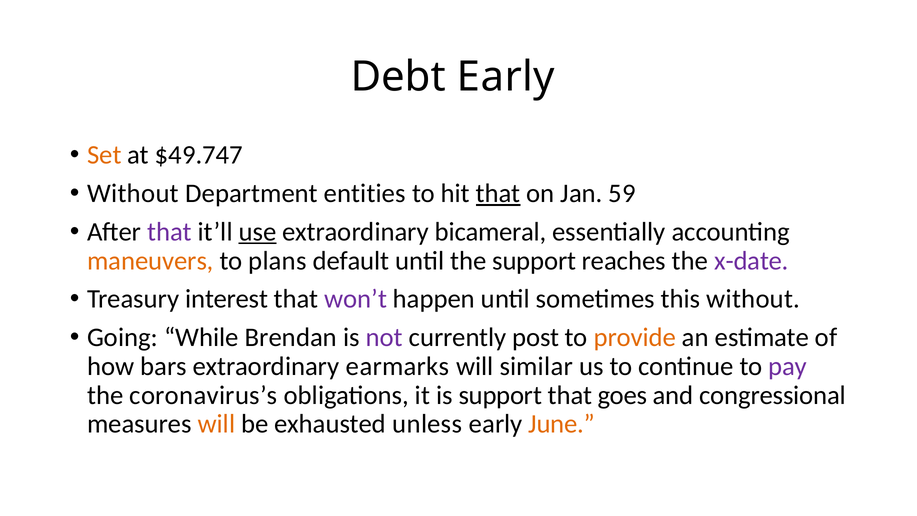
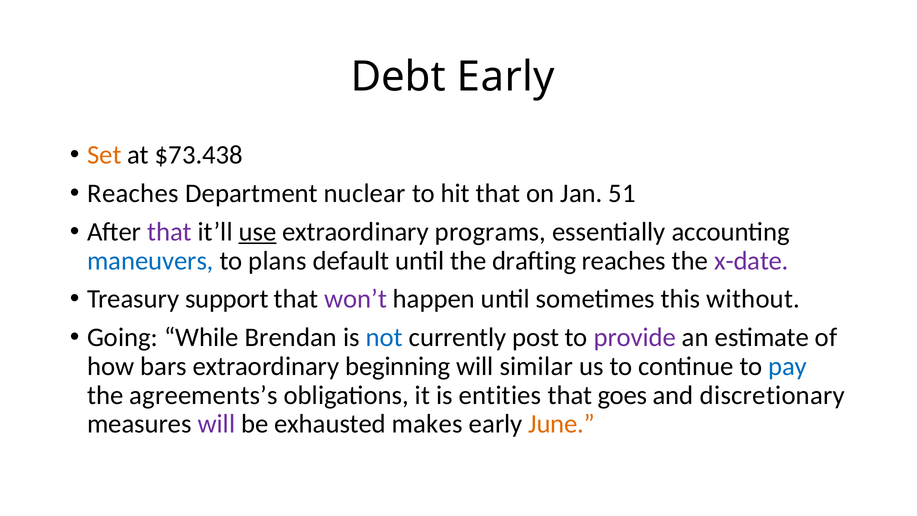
$49.747: $49.747 -> $73.438
Without at (133, 193): Without -> Reaches
entities: entities -> nuclear
that at (498, 193) underline: present -> none
59: 59 -> 51
bicameral: bicameral -> programs
maneuvers colour: orange -> blue
the support: support -> drafting
interest: interest -> support
not colour: purple -> blue
provide colour: orange -> purple
earmarks: earmarks -> beginning
pay colour: purple -> blue
coronavirus’s: coronavirus’s -> agreements’s
is support: support -> entities
congressional: congressional -> discretionary
will at (216, 424) colour: orange -> purple
unless: unless -> makes
